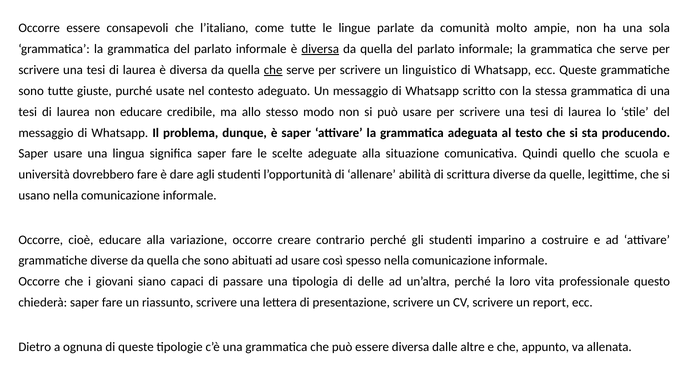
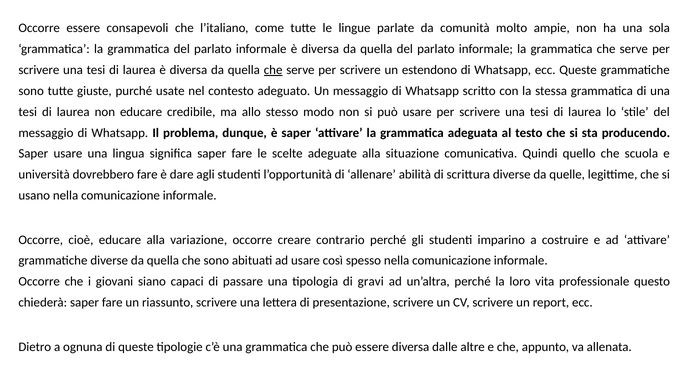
diversa at (320, 49) underline: present -> none
linguistico: linguistico -> estendono
delle: delle -> gravi
